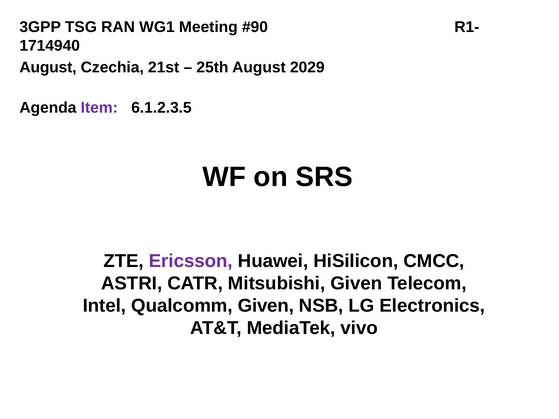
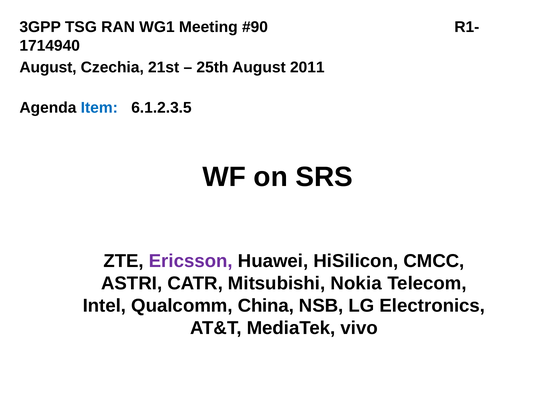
2029: 2029 -> 2011
Item colour: purple -> blue
Mitsubishi Given: Given -> Nokia
Qualcomm Given: Given -> China
